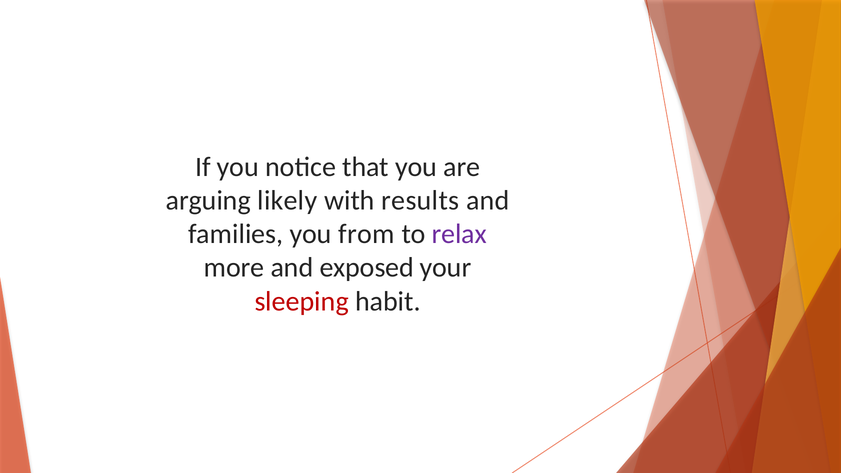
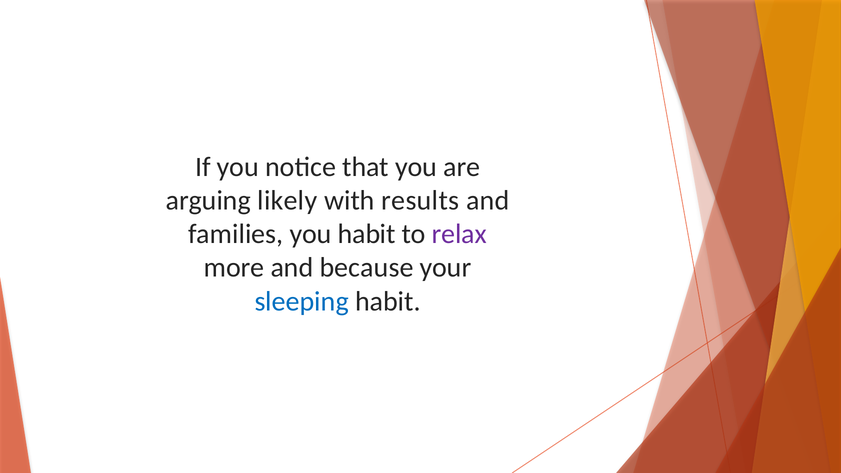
you from: from -> habit
exposed: exposed -> because
sleeping colour: red -> blue
